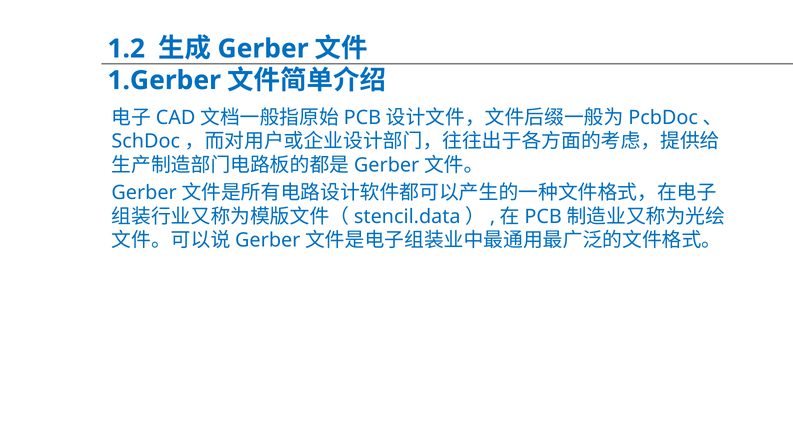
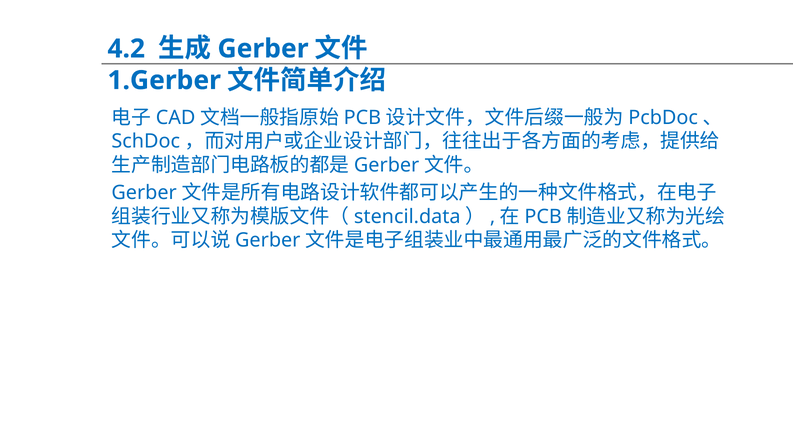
1.2: 1.2 -> 4.2
